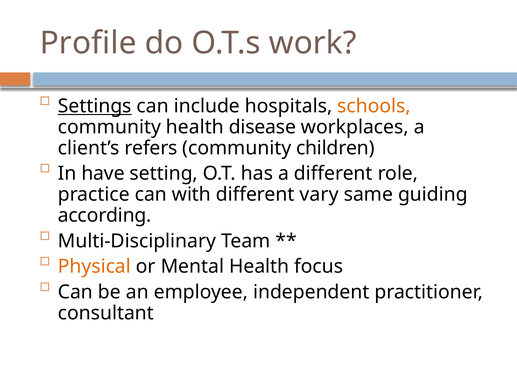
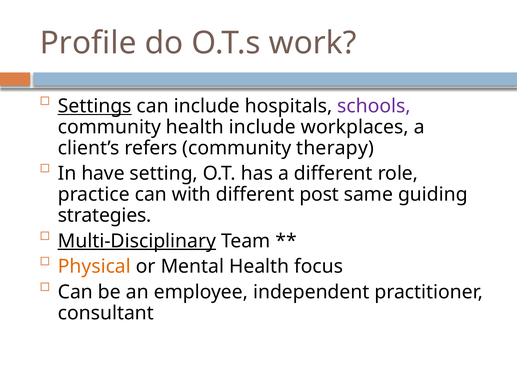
schools colour: orange -> purple
health disease: disease -> include
children: children -> therapy
vary: vary -> post
according: according -> strategies
Multi-Disciplinary underline: none -> present
